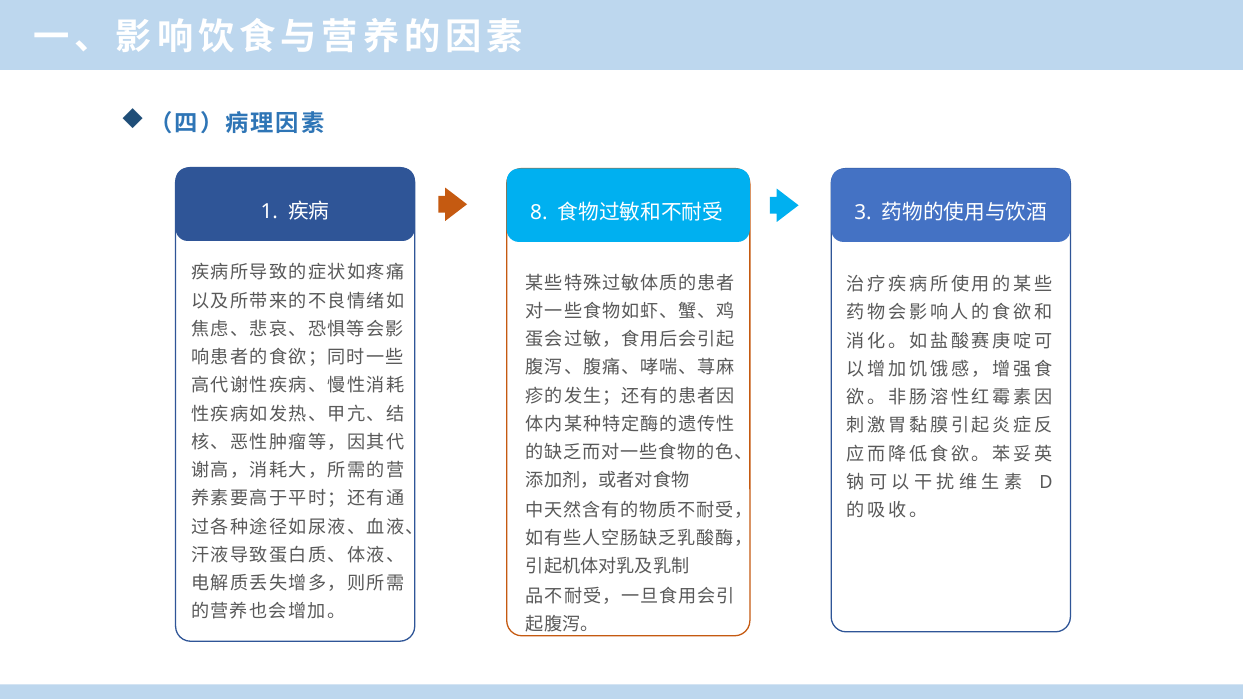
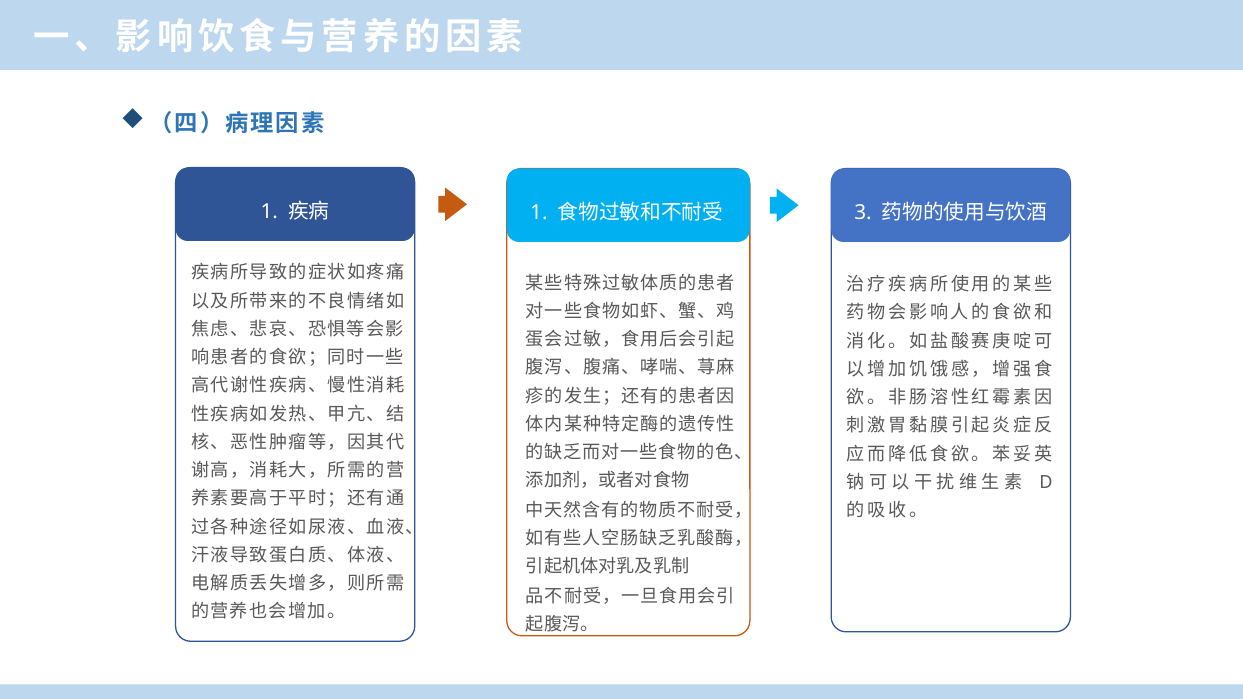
8 at (539, 213): 8 -> 1
